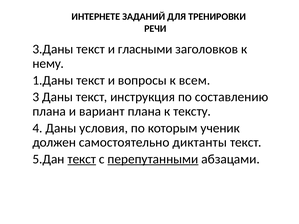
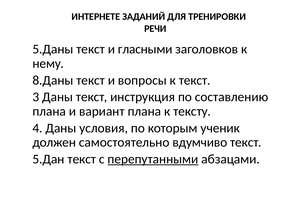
3.Даны: 3.Даны -> 5.Даны
1.Даны: 1.Даны -> 8.Даны
к всем: всем -> текст
диктанты: диктанты -> вдумчиво
текст at (82, 159) underline: present -> none
